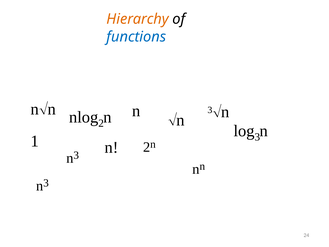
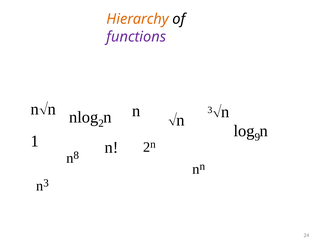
functions colour: blue -> purple
1 3: 3 -> 9
3 at (76, 155): 3 -> 8
